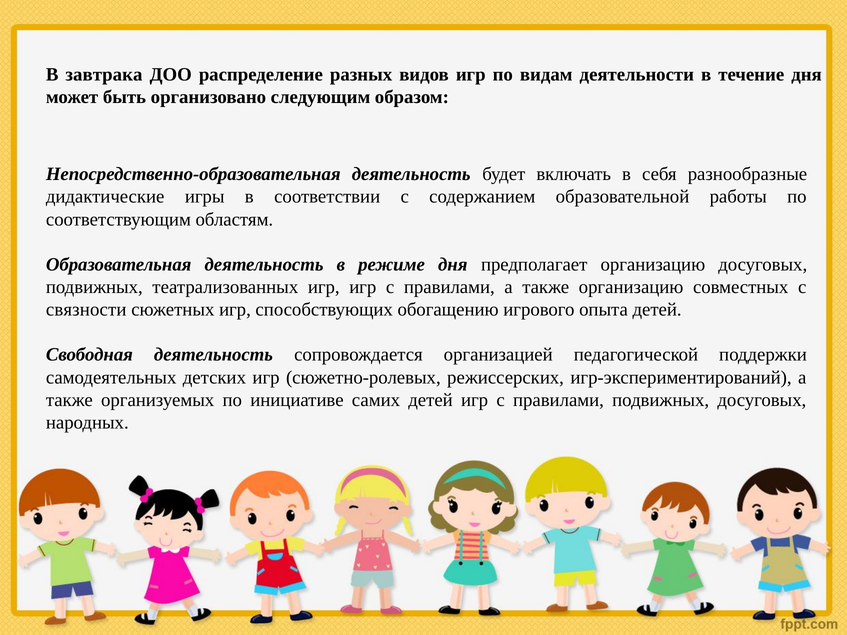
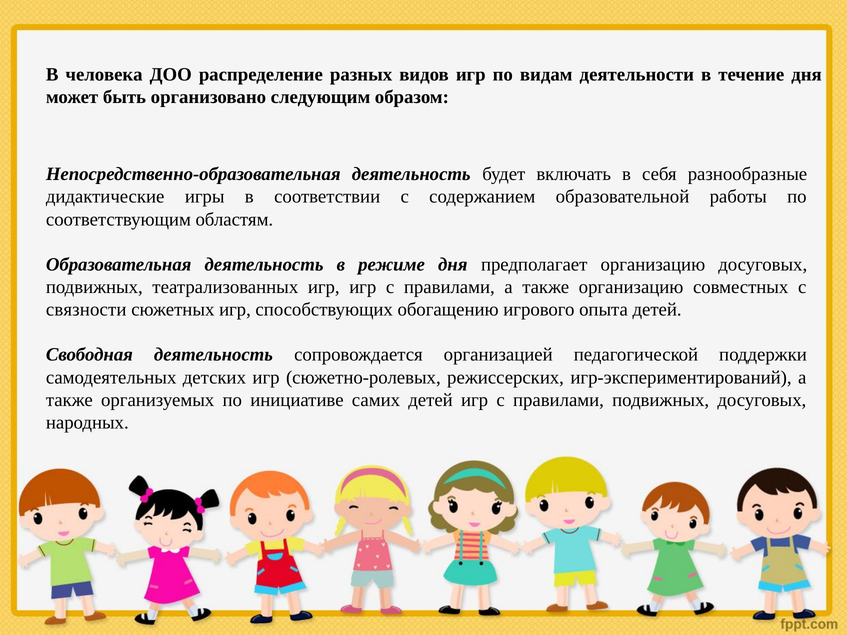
завтрака: завтрака -> человека
